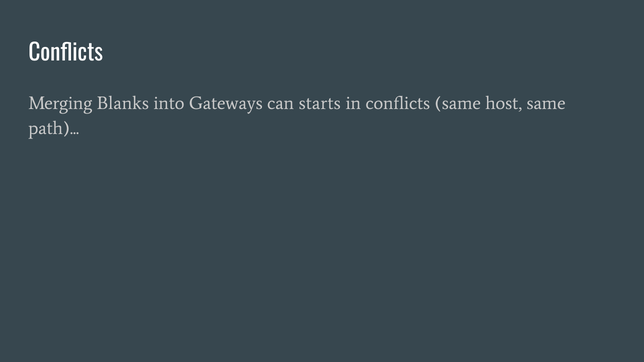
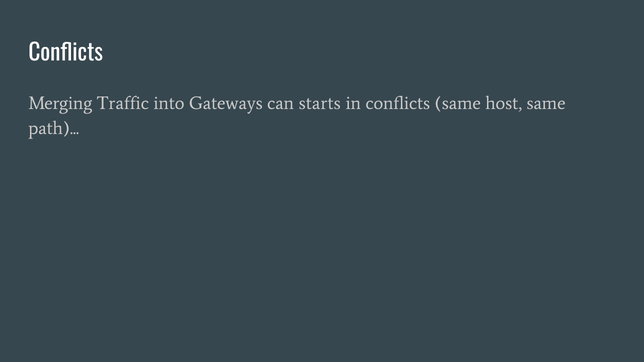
Blanks: Blanks -> Traffic
